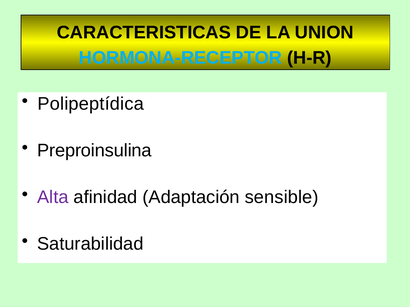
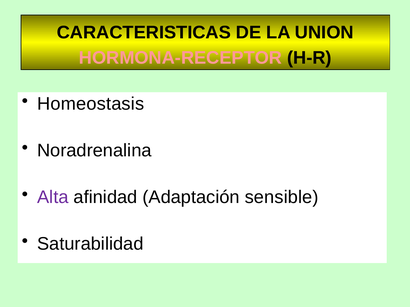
HORMONA-RECEPTOR colour: light blue -> pink
Polipeptídica: Polipeptídica -> Homeostasis
Preproinsulina: Preproinsulina -> Noradrenalina
